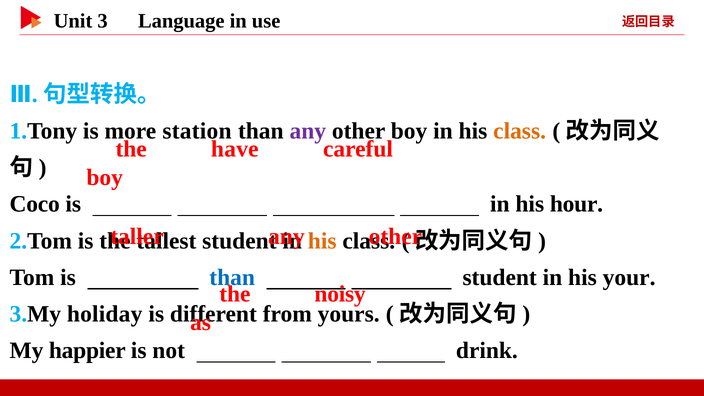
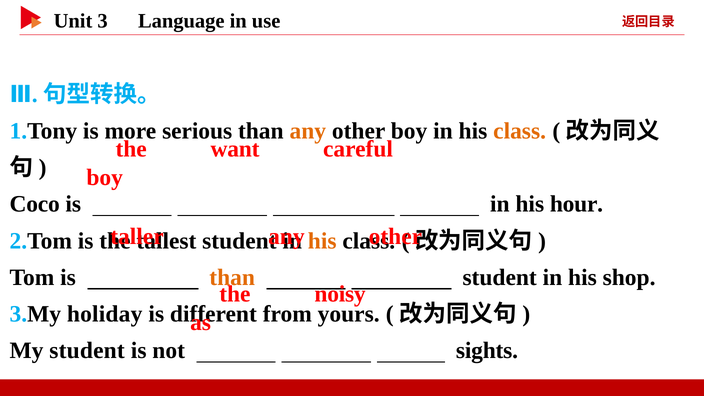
station: station -> serious
any at (308, 131) colour: purple -> orange
have: have -> want
than at (232, 277) colour: blue -> orange
your: your -> shop
My happier: happier -> student
drink: drink -> sights
